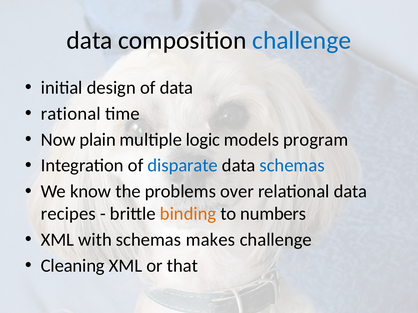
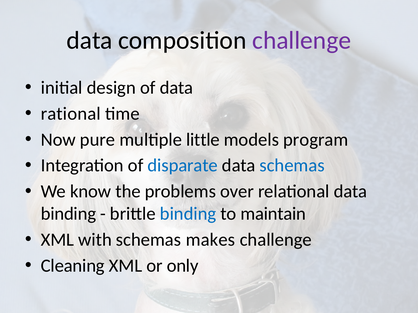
challenge at (302, 40) colour: blue -> purple
plain: plain -> pure
logic: logic -> little
recipes at (68, 214): recipes -> binding
binding at (188, 214) colour: orange -> blue
numbers: numbers -> maintain
that: that -> only
